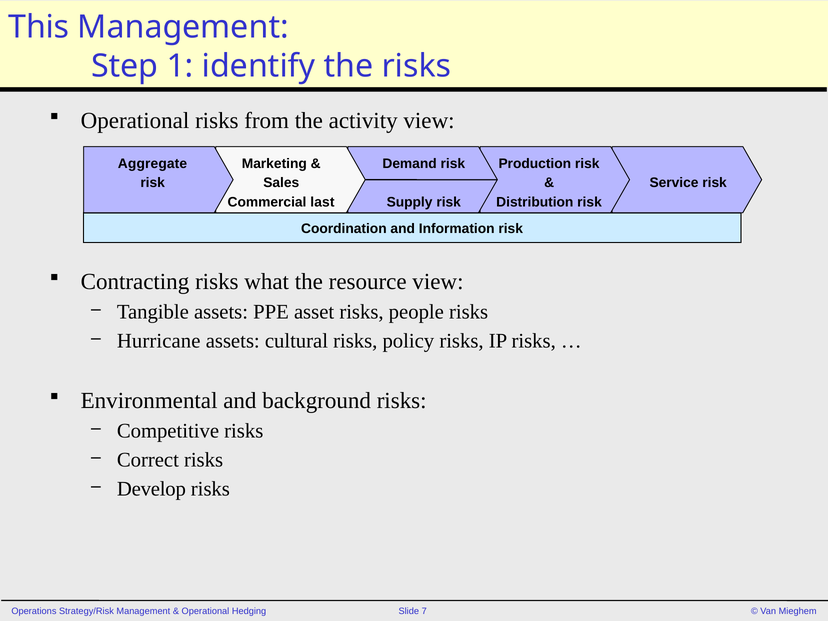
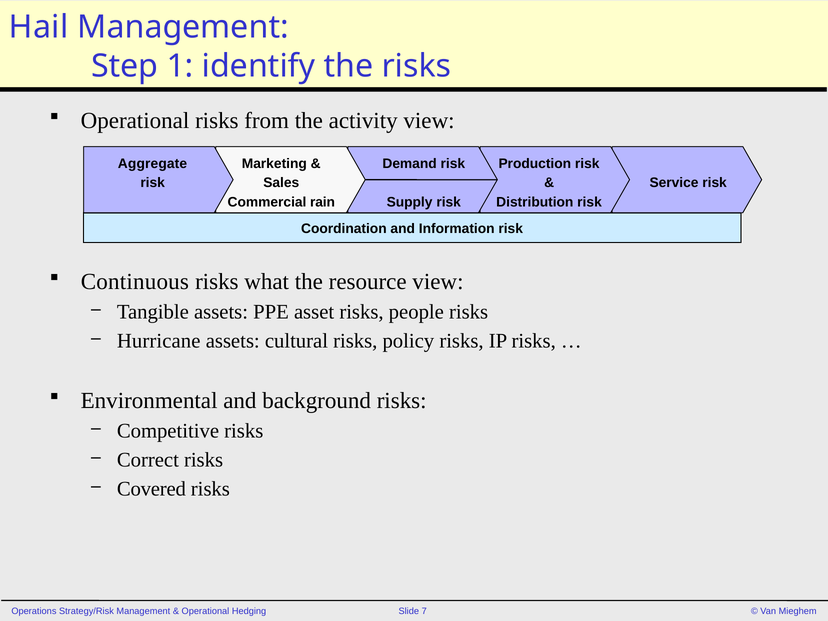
This: This -> Hail
last: last -> rain
Contracting: Contracting -> Continuous
Develop: Develop -> Covered
